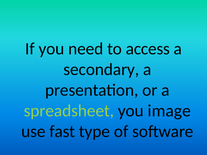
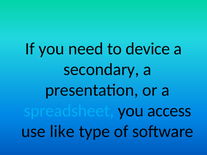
access: access -> device
spreadsheet colour: light green -> light blue
image: image -> access
fast: fast -> like
